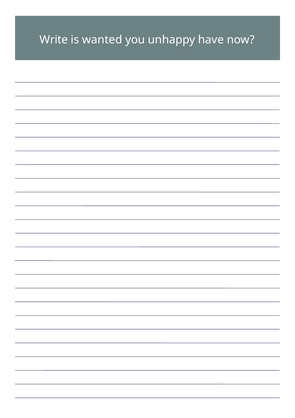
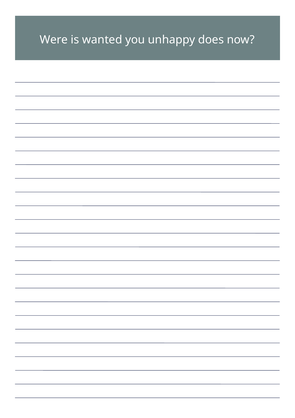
Write: Write -> Were
have: have -> does
